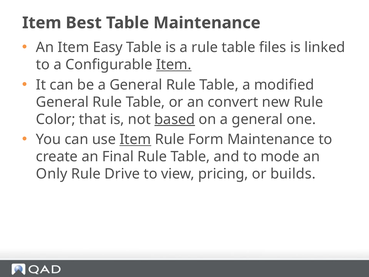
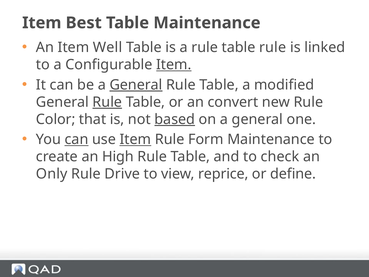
Easy: Easy -> Well
table files: files -> rule
General at (136, 85) underline: none -> present
Rule at (107, 102) underline: none -> present
can at (76, 139) underline: none -> present
Final: Final -> High
mode: mode -> check
pricing: pricing -> reprice
builds: builds -> define
